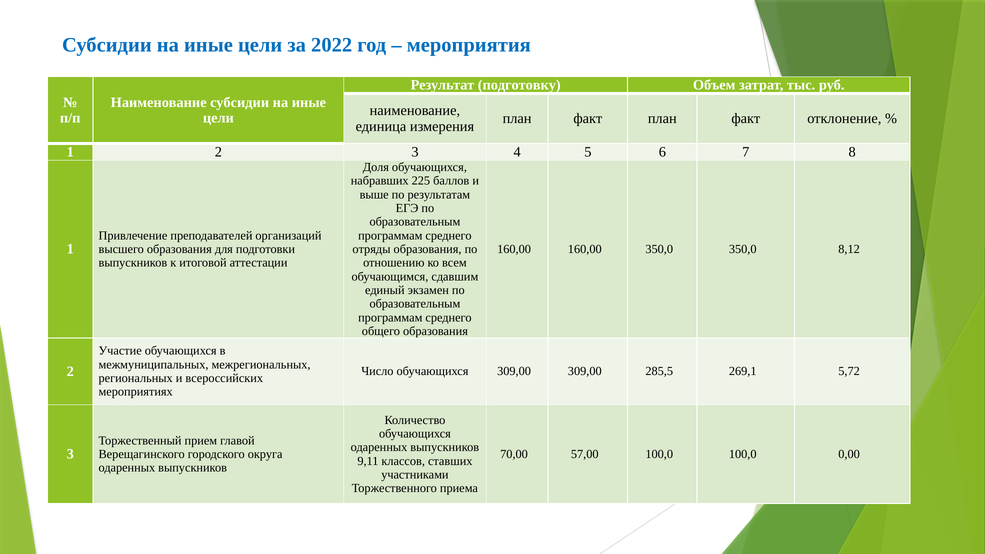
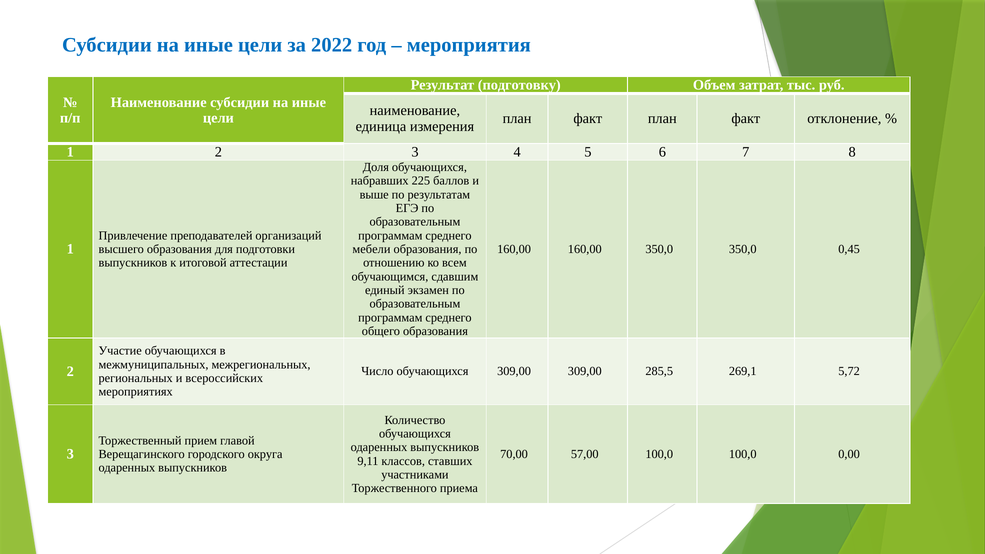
отряды: отряды -> мебели
8,12: 8,12 -> 0,45
